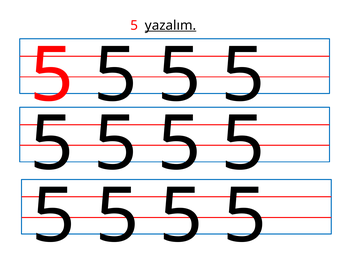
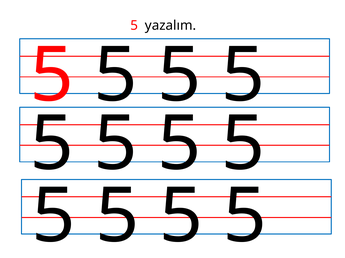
yazalım underline: present -> none
